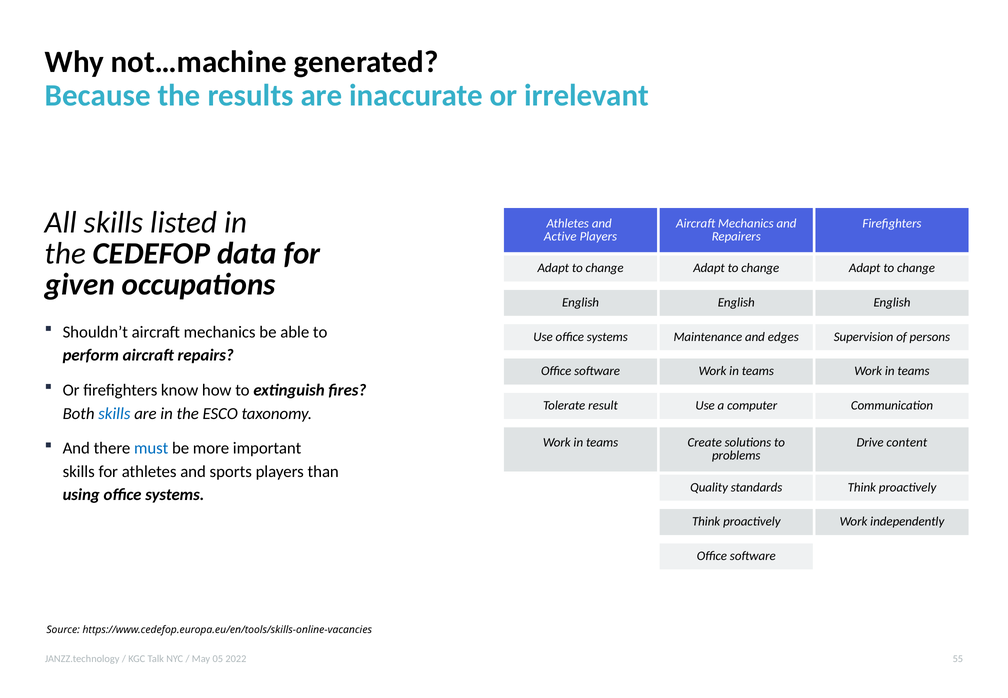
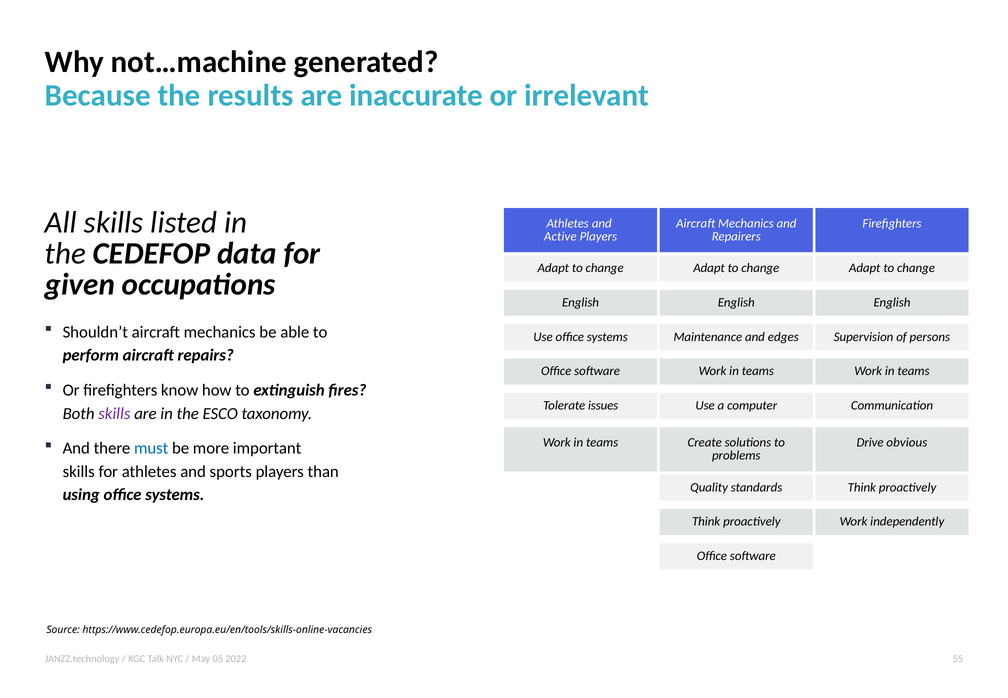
result: result -> issues
skills at (114, 413) colour: blue -> purple
content: content -> obvious
